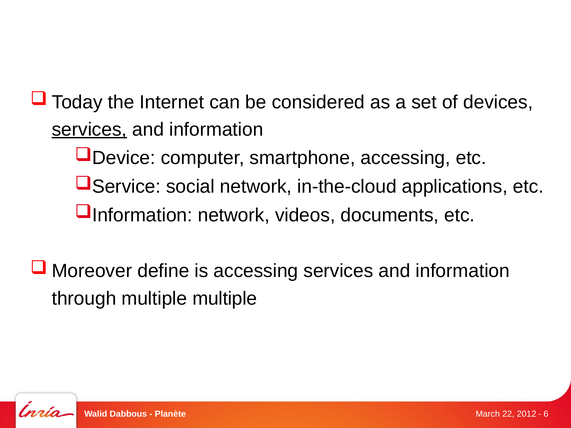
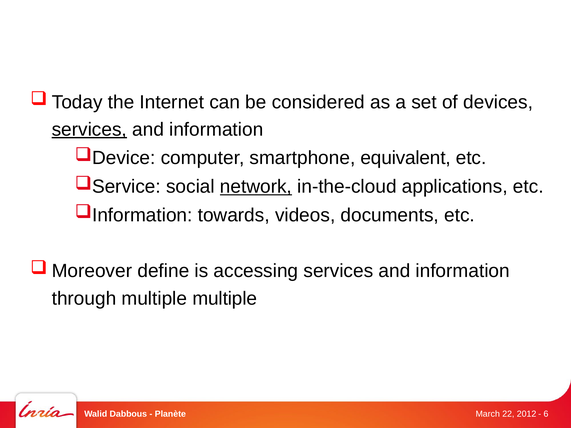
smartphone accessing: accessing -> equivalent
network at (256, 187) underline: none -> present
network at (234, 215): network -> towards
